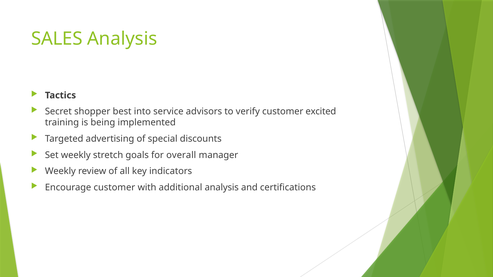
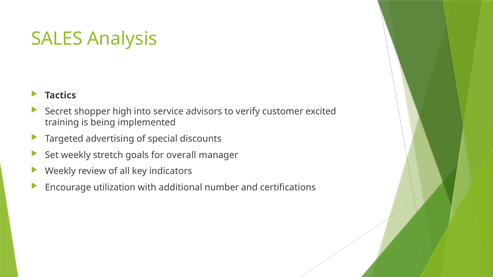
best: best -> high
Encourage customer: customer -> utilization
additional analysis: analysis -> number
